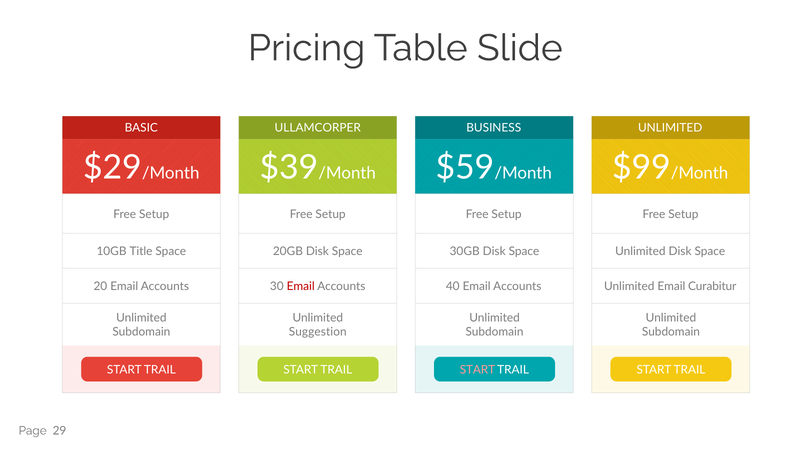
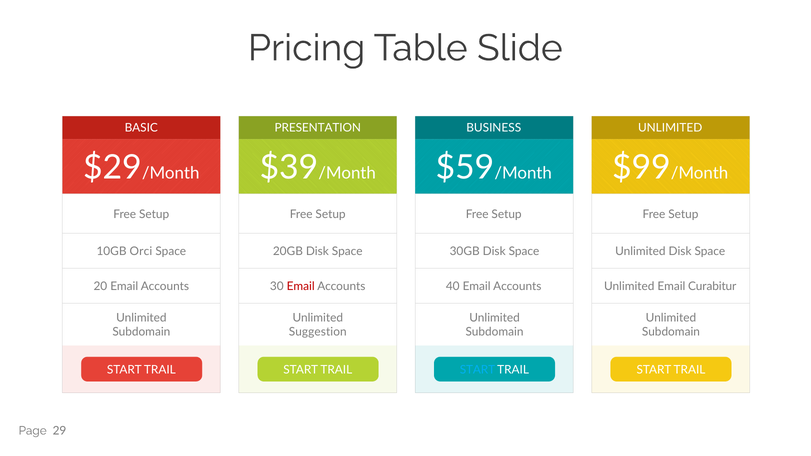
ULLAMCORPER: ULLAMCORPER -> PRESENTATION
Title: Title -> Orci
START at (477, 370) colour: pink -> light blue
